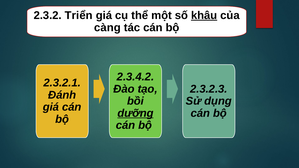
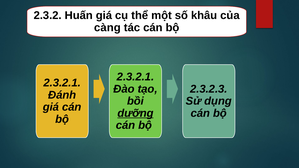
Triển: Triển -> Huấn
khâu underline: present -> none
2.3.4.2 at (135, 77): 2.3.4.2 -> 2.3.2.1
